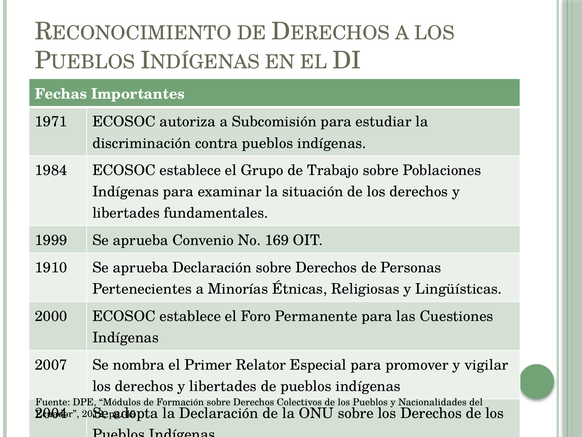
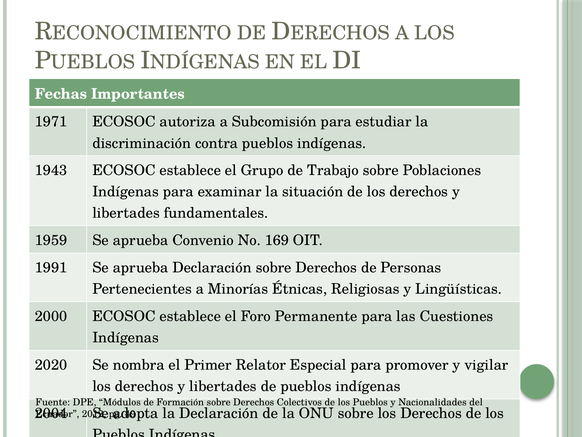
1984: 1984 -> 1943
1999: 1999 -> 1959
1910: 1910 -> 1991
2007: 2007 -> 2020
